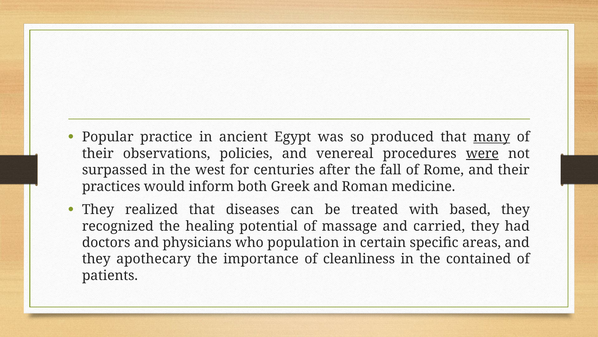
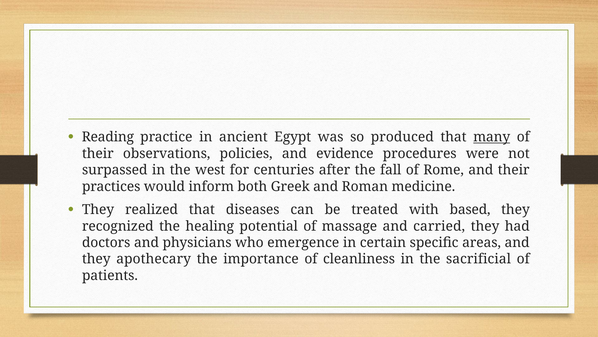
Popular: Popular -> Reading
venereal: venereal -> evidence
were underline: present -> none
population: population -> emergence
contained: contained -> sacrificial
